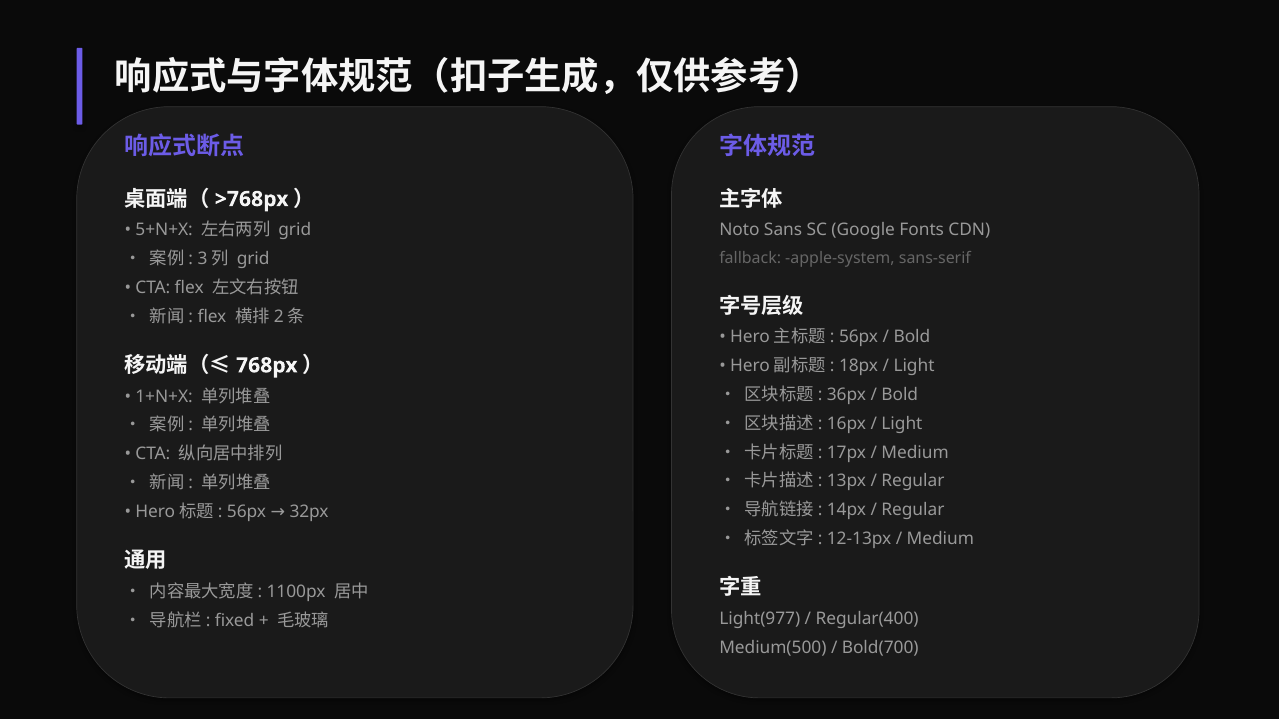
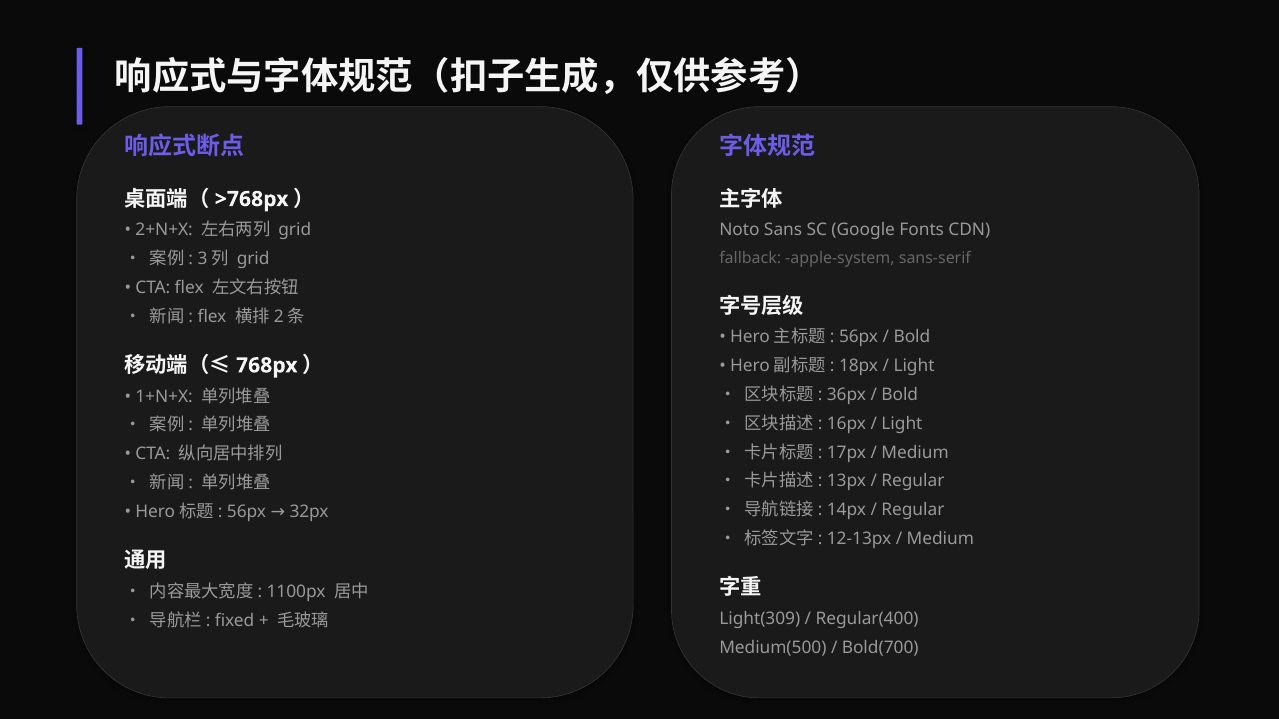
5+N+X: 5+N+X -> 2+N+X
Light(977: Light(977 -> Light(309
